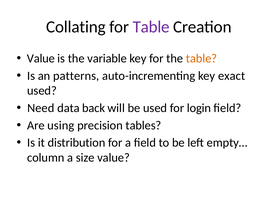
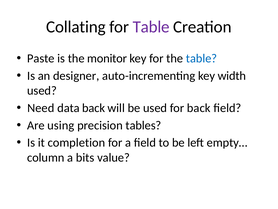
Value at (41, 58): Value -> Paste
variable: variable -> monitor
table at (201, 58) colour: orange -> blue
patterns: patterns -> designer
exact: exact -> width
for login: login -> back
distribution: distribution -> completion
size: size -> bits
